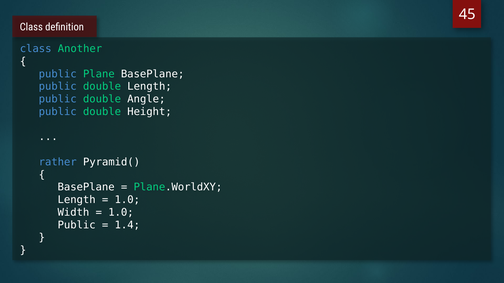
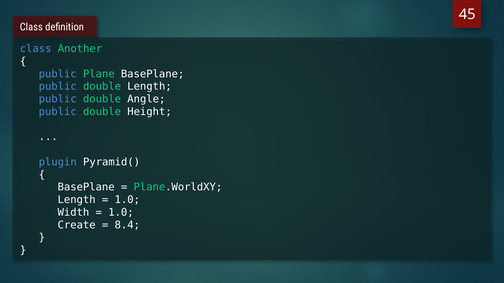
rather: rather -> plugin
Public at (77, 225): Public -> Create
1.4: 1.4 -> 8.4
